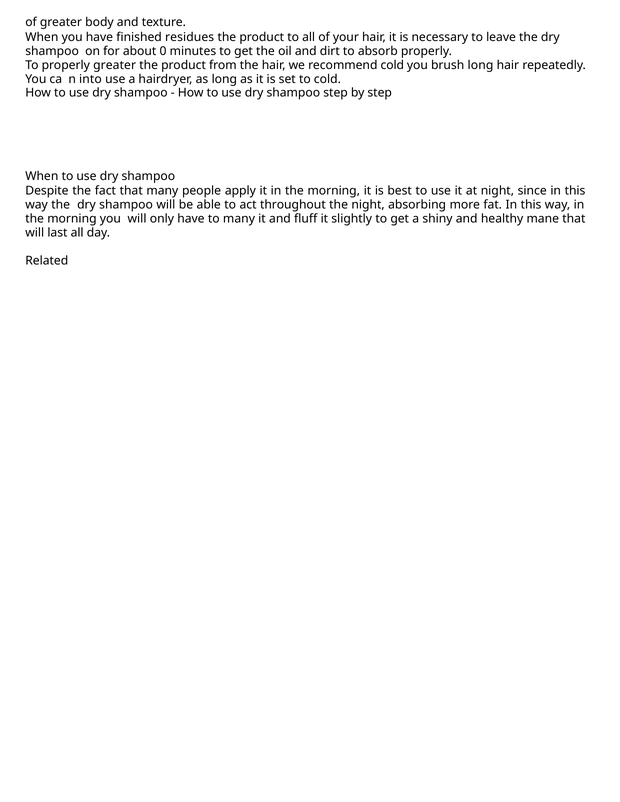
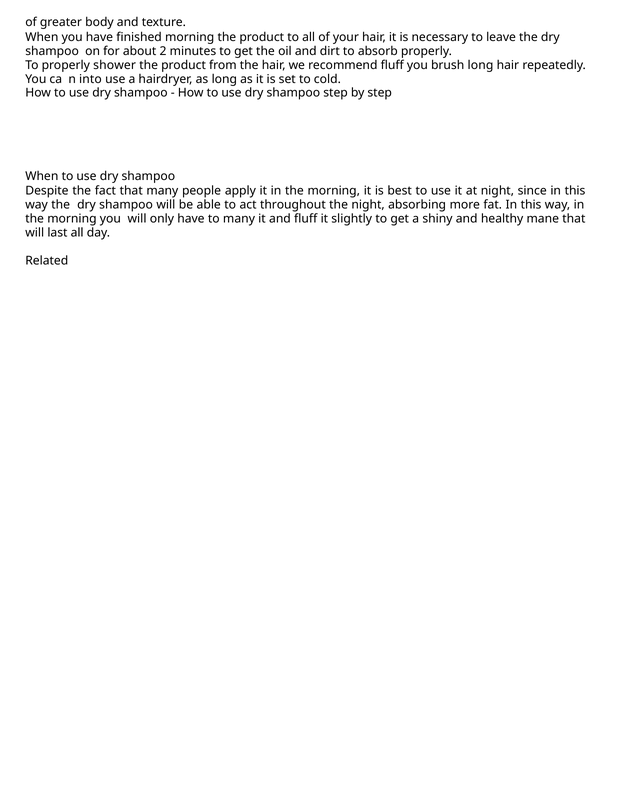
finished residues: residues -> morning
0: 0 -> 2
properly greater: greater -> shower
recommend cold: cold -> fluff
